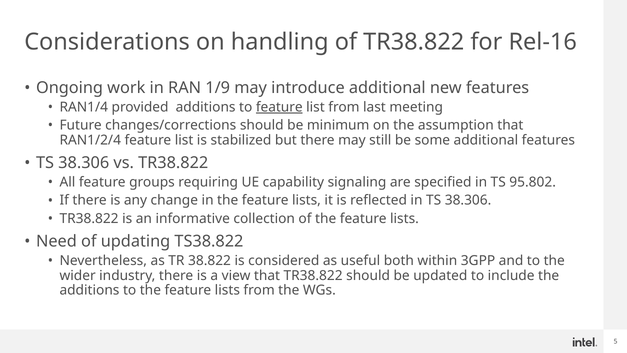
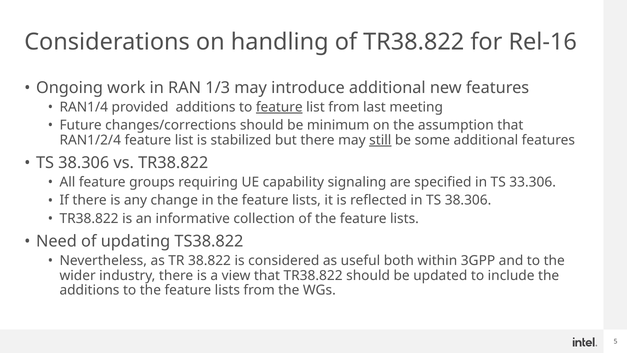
1/9: 1/9 -> 1/3
still underline: none -> present
95.802: 95.802 -> 33.306
